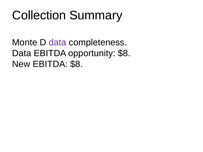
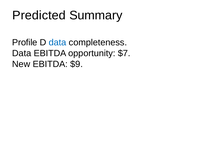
Collection: Collection -> Predicted
Monte: Monte -> Profile
data at (58, 43) colour: purple -> blue
opportunity $8: $8 -> $7
EBITDA $8: $8 -> $9
